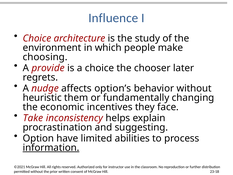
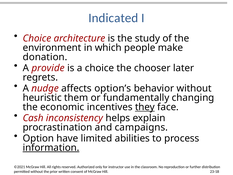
Influence: Influence -> Indicated
choosing: choosing -> donation
they underline: none -> present
Take: Take -> Cash
suggesting: suggesting -> campaigns
